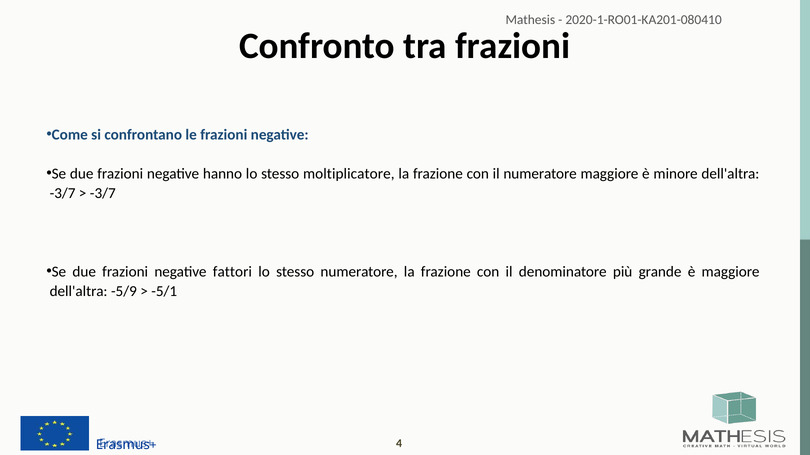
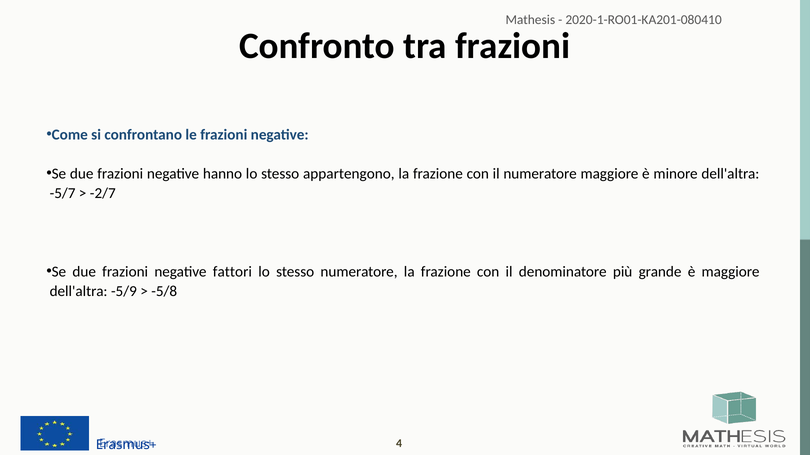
moltiplicatore: moltiplicatore -> appartengono
-3/7 at (63, 194): -3/7 -> -5/7
-3/7 at (103, 194): -3/7 -> -2/7
-5/1: -5/1 -> -5/8
